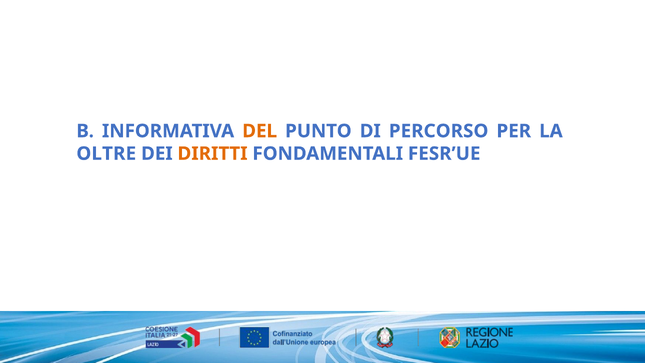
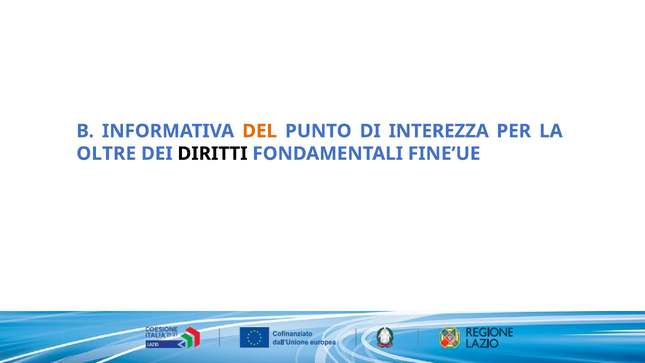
PERCORSO: PERCORSO -> INTEREZZA
DIRITTI colour: orange -> black
FESR’UE: FESR’UE -> FINE’UE
